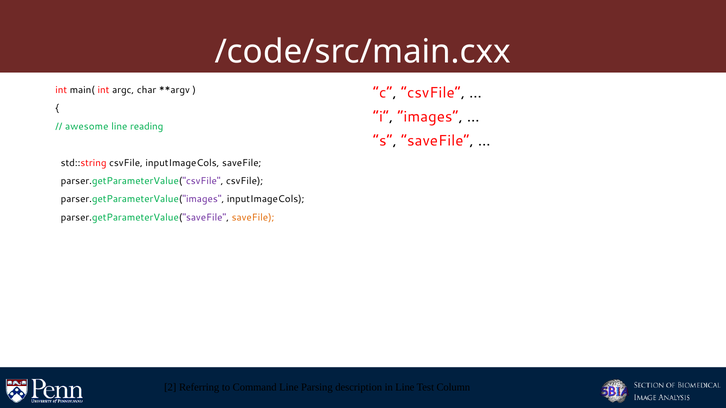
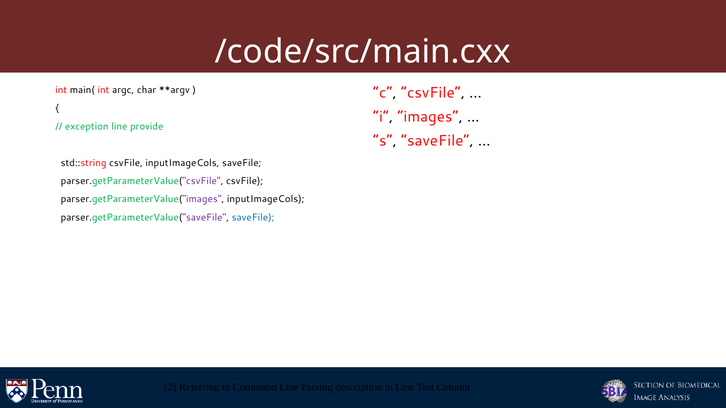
awesome: awesome -> exception
reading: reading -> provide
saveFile at (253, 218) colour: orange -> blue
